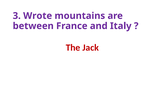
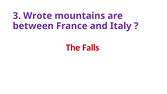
Jack: Jack -> Falls
